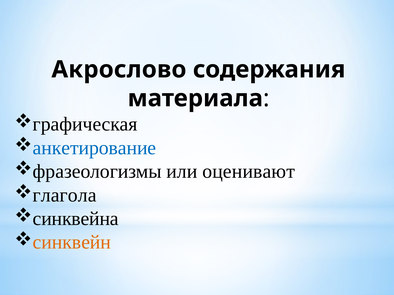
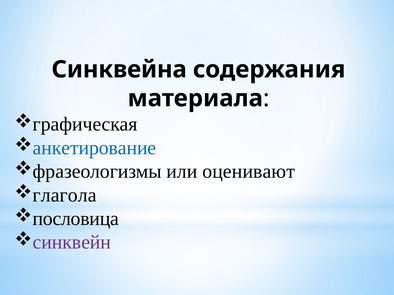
Акрослово: Акрослово -> Синквейна
синквейна: синквейна -> пословица
синквейн colour: orange -> purple
